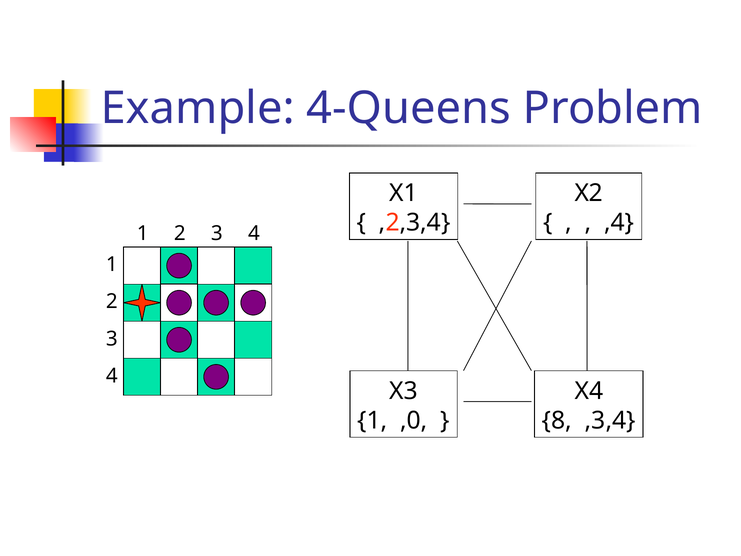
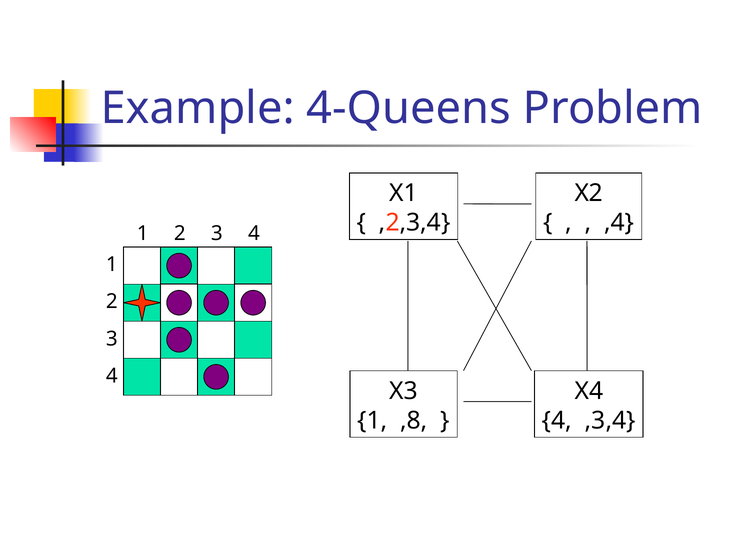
,0: ,0 -> ,8
8 at (557, 420): 8 -> 4
